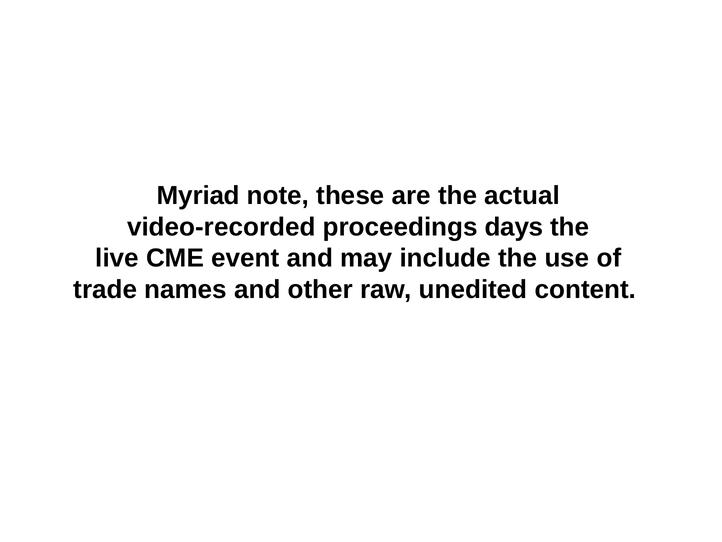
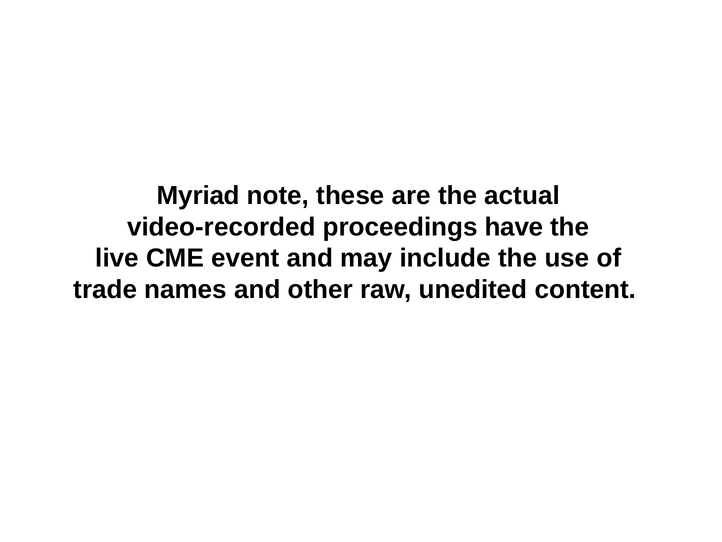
days: days -> have
